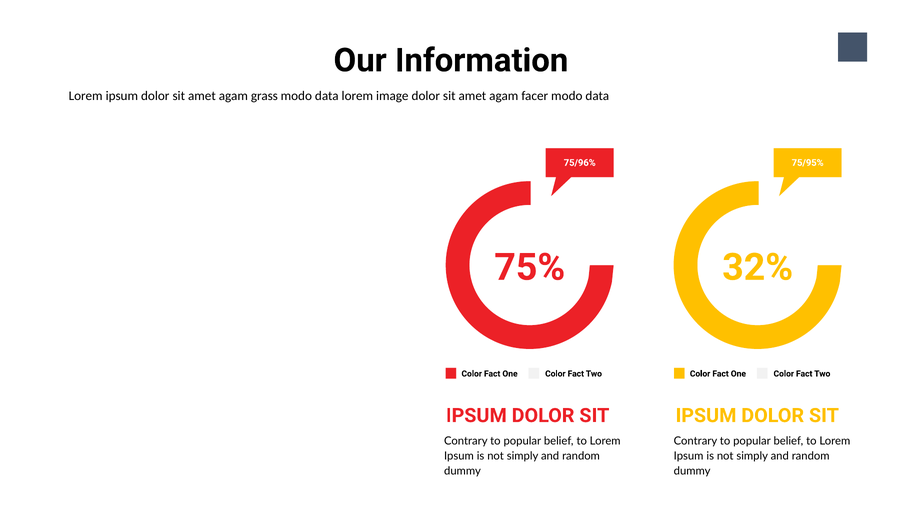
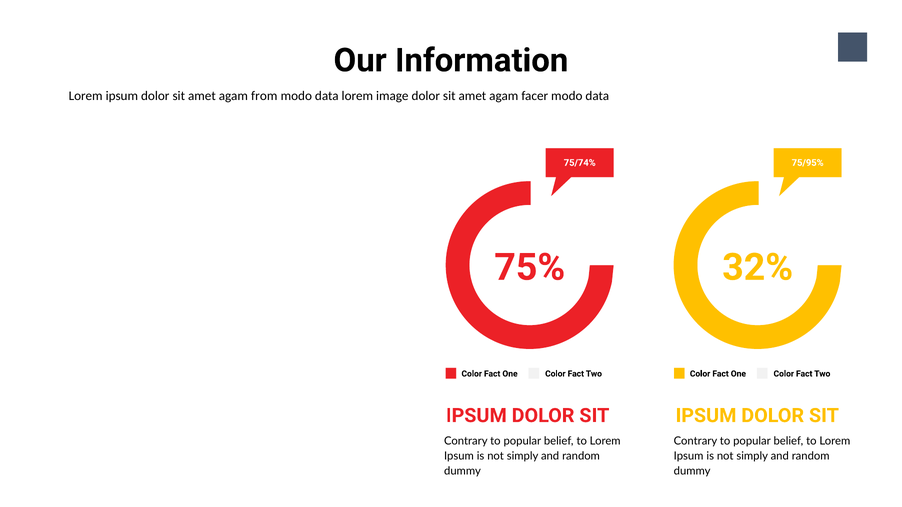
grass: grass -> from
75/96%: 75/96% -> 75/74%
